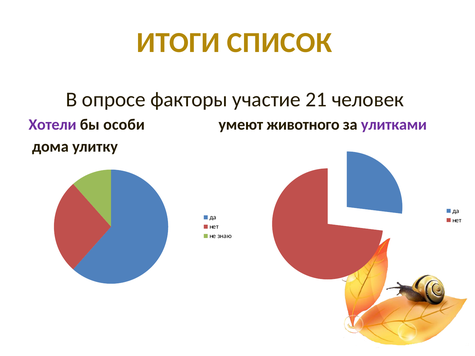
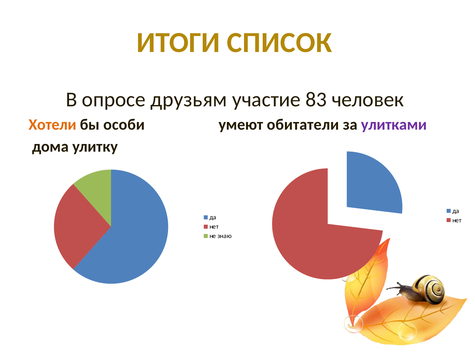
факторы: факторы -> друзьям
21: 21 -> 83
Хотели colour: purple -> orange
животного: животного -> обитатели
